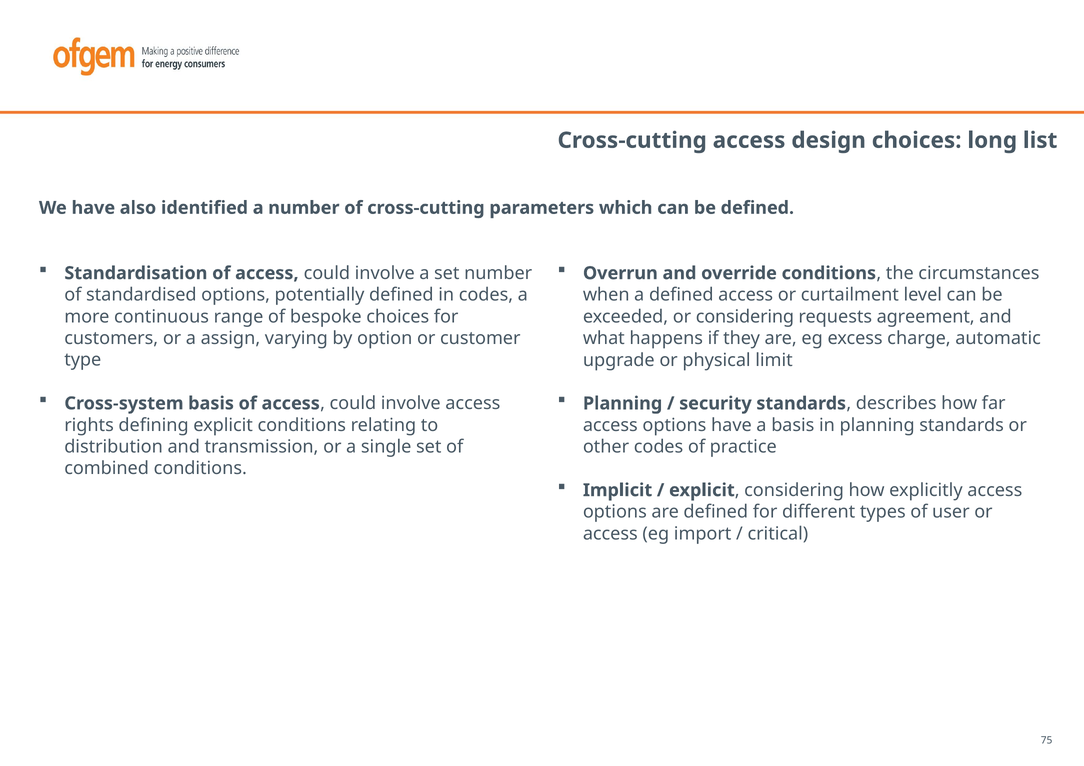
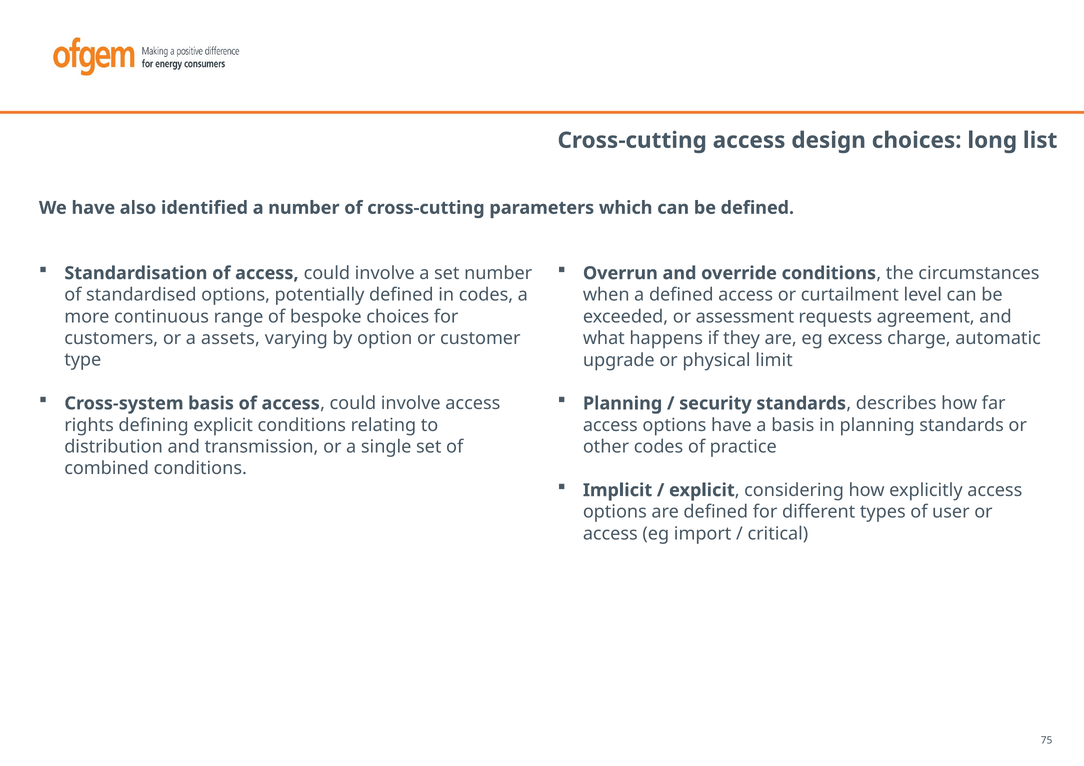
or considering: considering -> assessment
assign: assign -> assets
